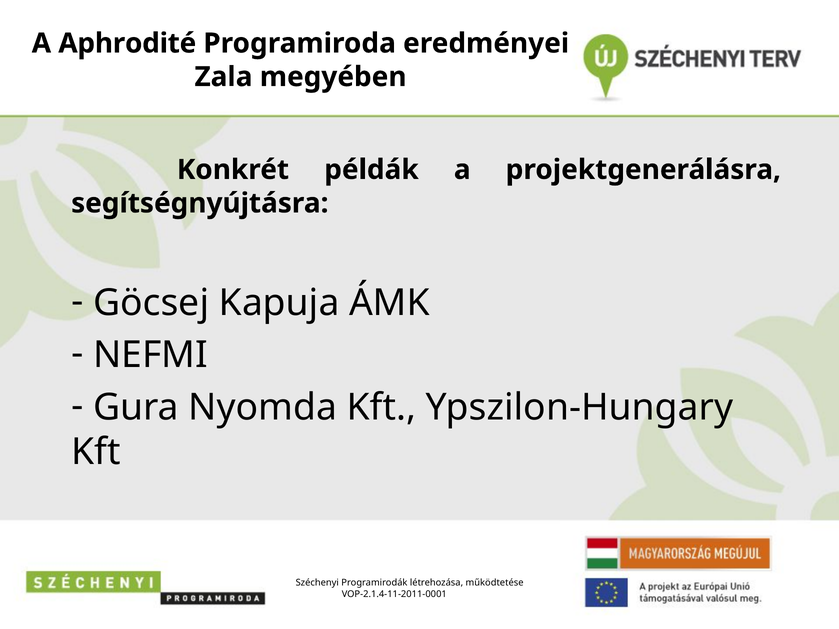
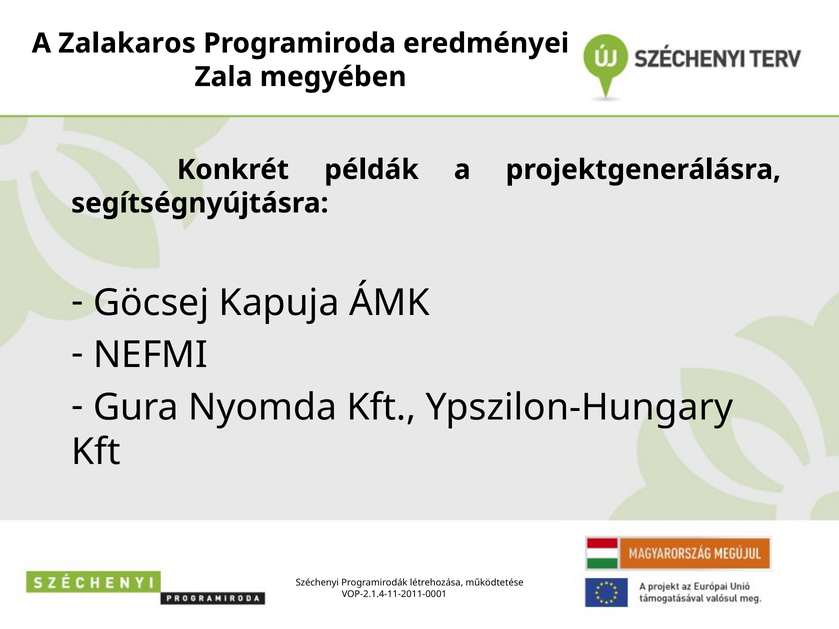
Aphrodité: Aphrodité -> Zalakaros
